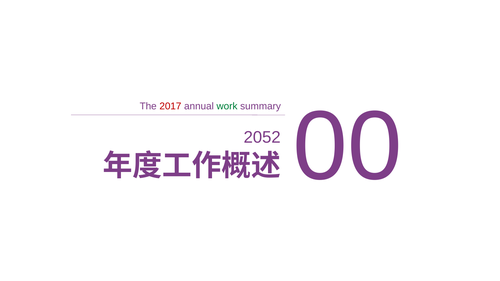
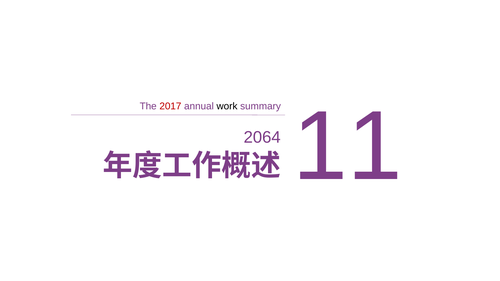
work colour: green -> black
00: 00 -> 11
2052: 2052 -> 2064
